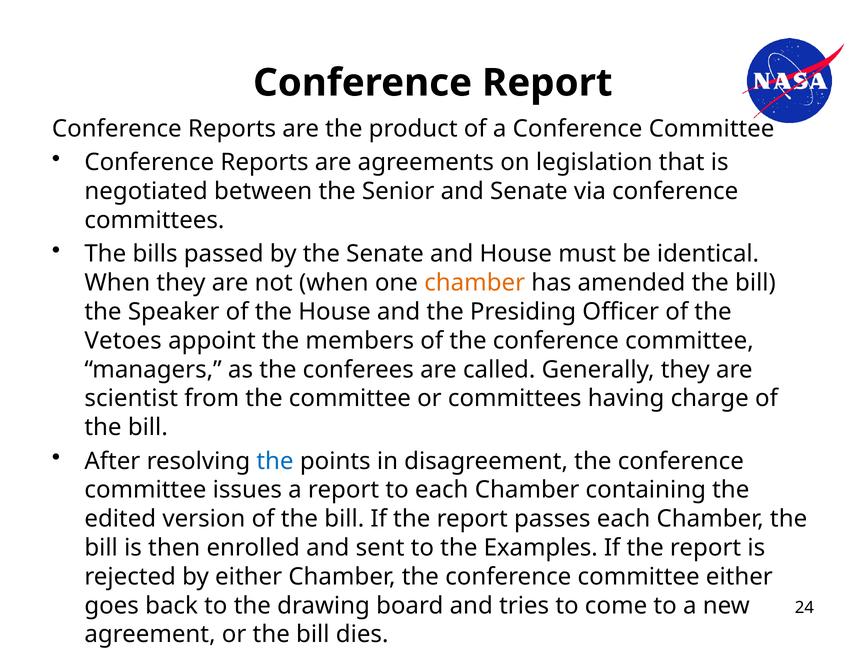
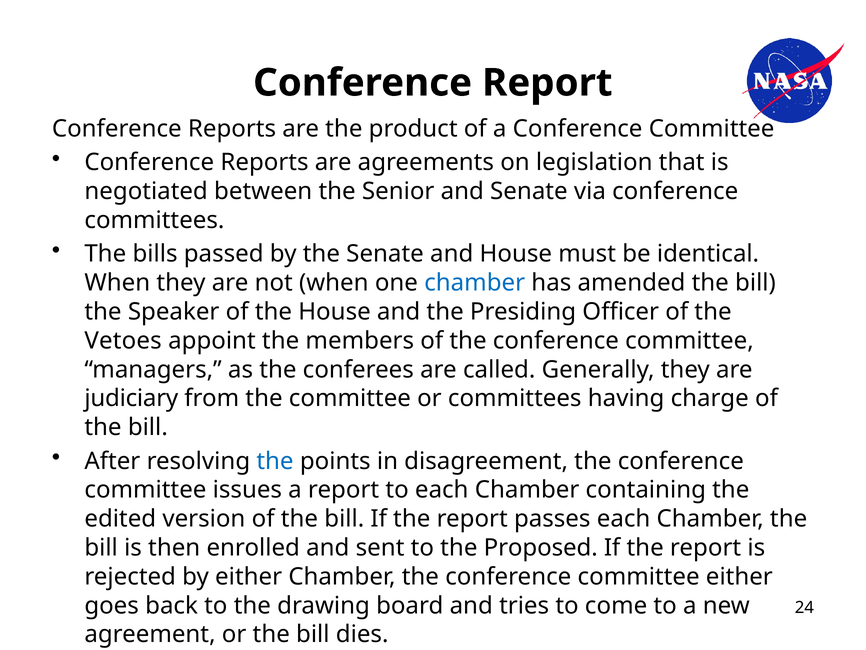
chamber at (475, 283) colour: orange -> blue
scientist: scientist -> judiciary
Examples: Examples -> Proposed
